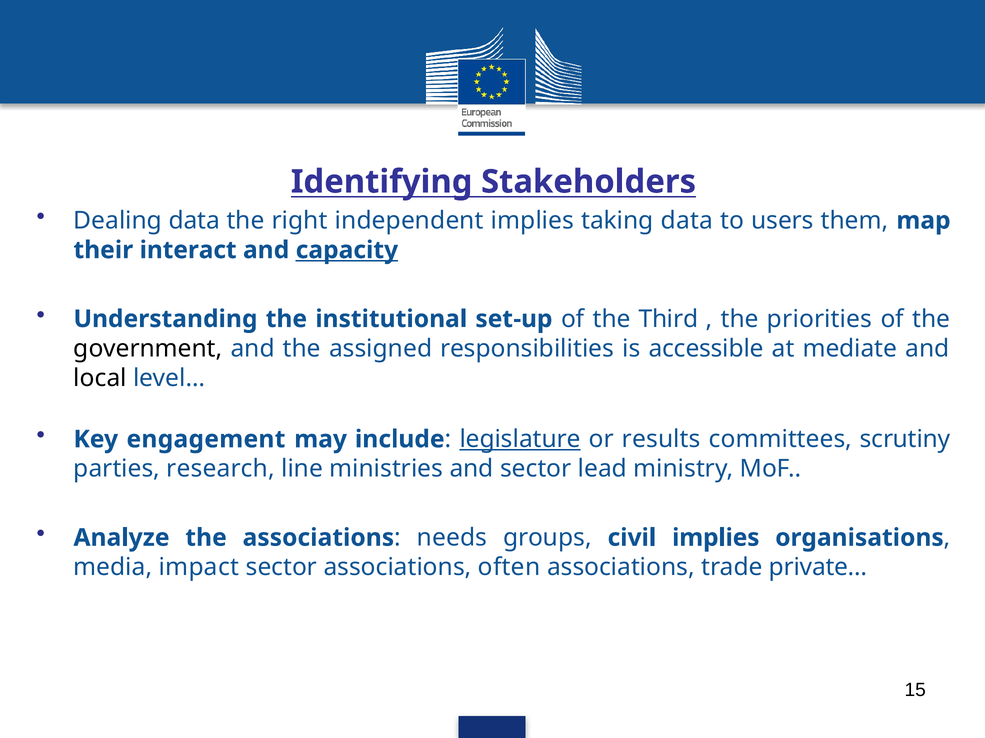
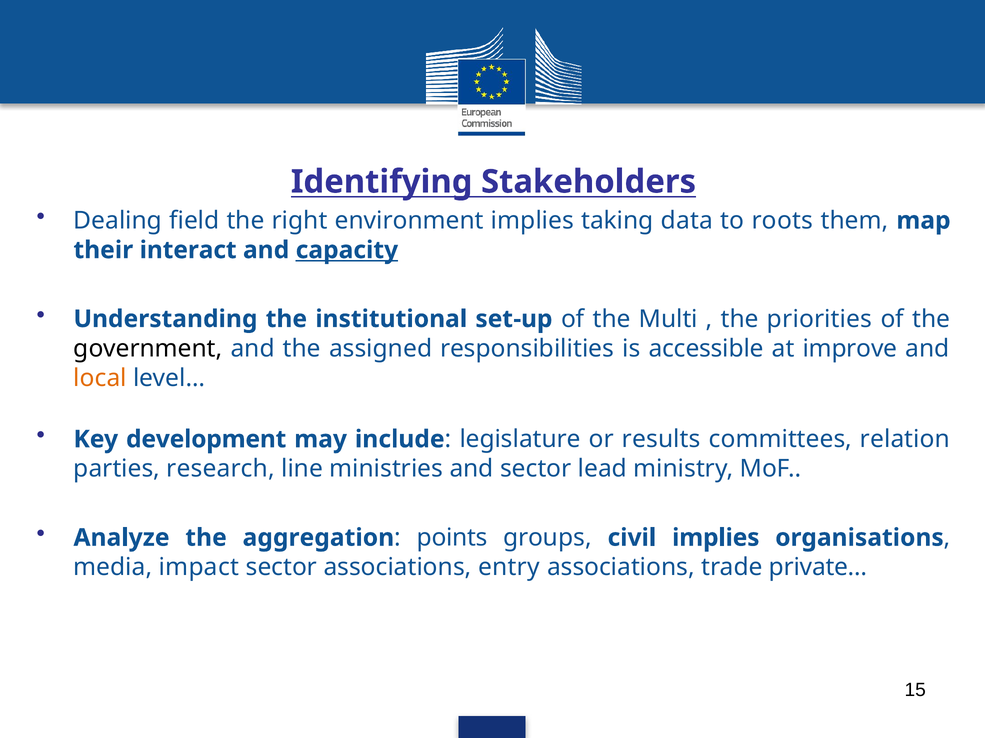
Dealing data: data -> field
independent: independent -> environment
users: users -> roots
Third: Third -> Multi
mediate: mediate -> improve
local colour: black -> orange
engagement: engagement -> development
legislature underline: present -> none
scrutiny: scrutiny -> relation
the associations: associations -> aggregation
needs: needs -> points
often: often -> entry
